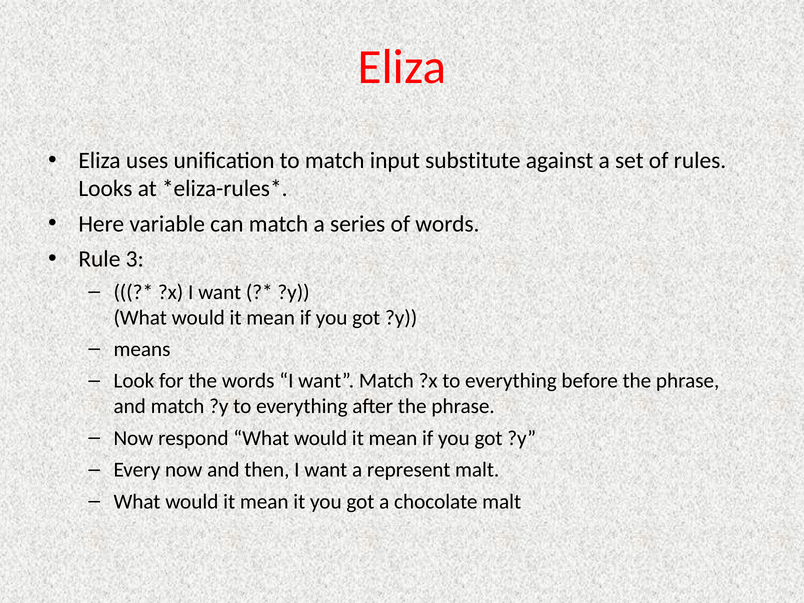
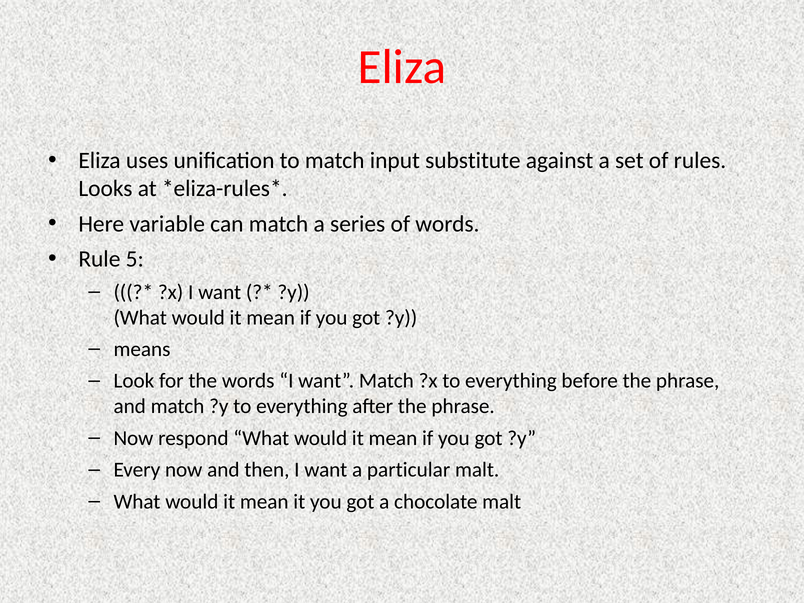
3: 3 -> 5
represent: represent -> particular
